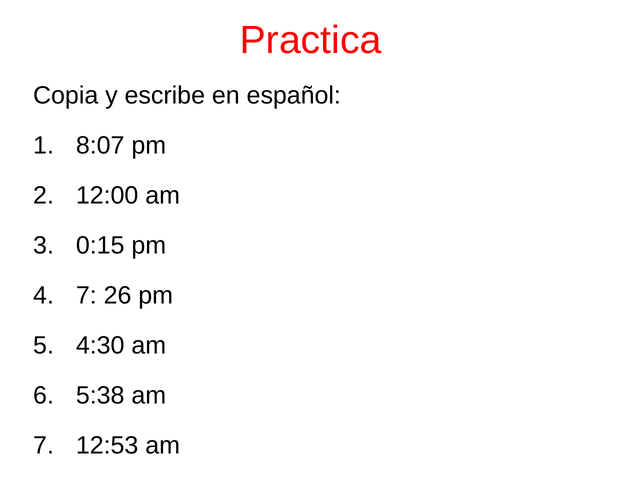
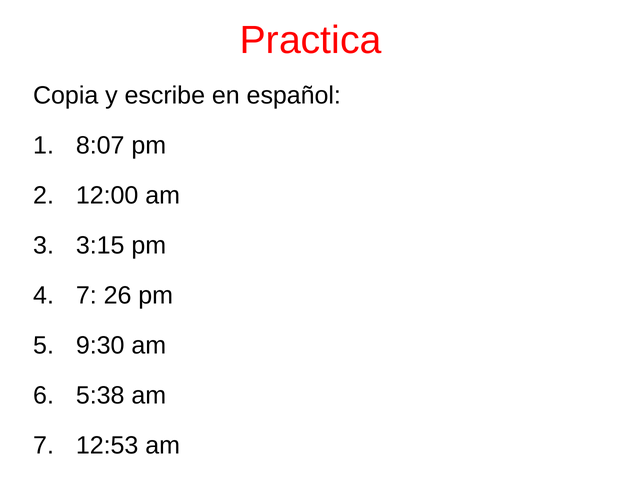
0:15: 0:15 -> 3:15
4:30: 4:30 -> 9:30
